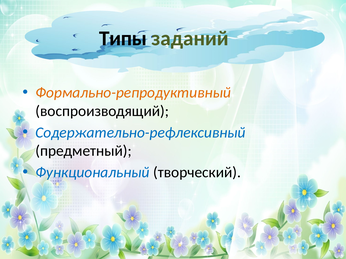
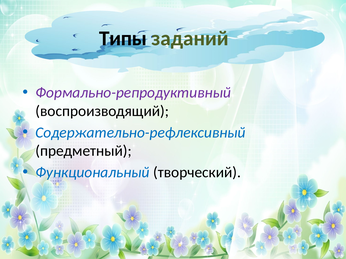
Формально-репродуктивный colour: orange -> purple
